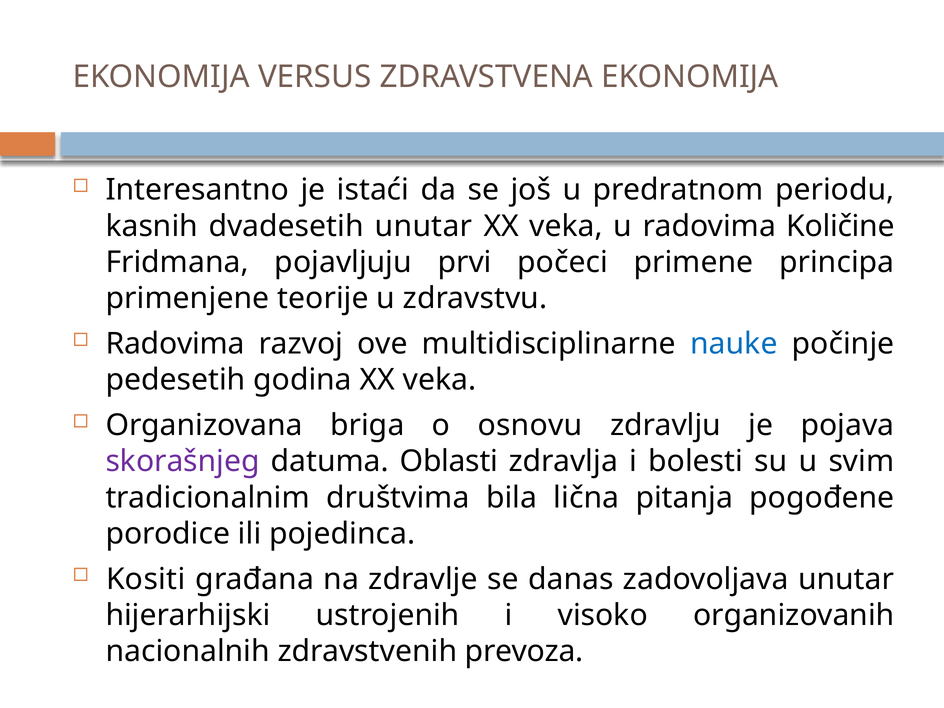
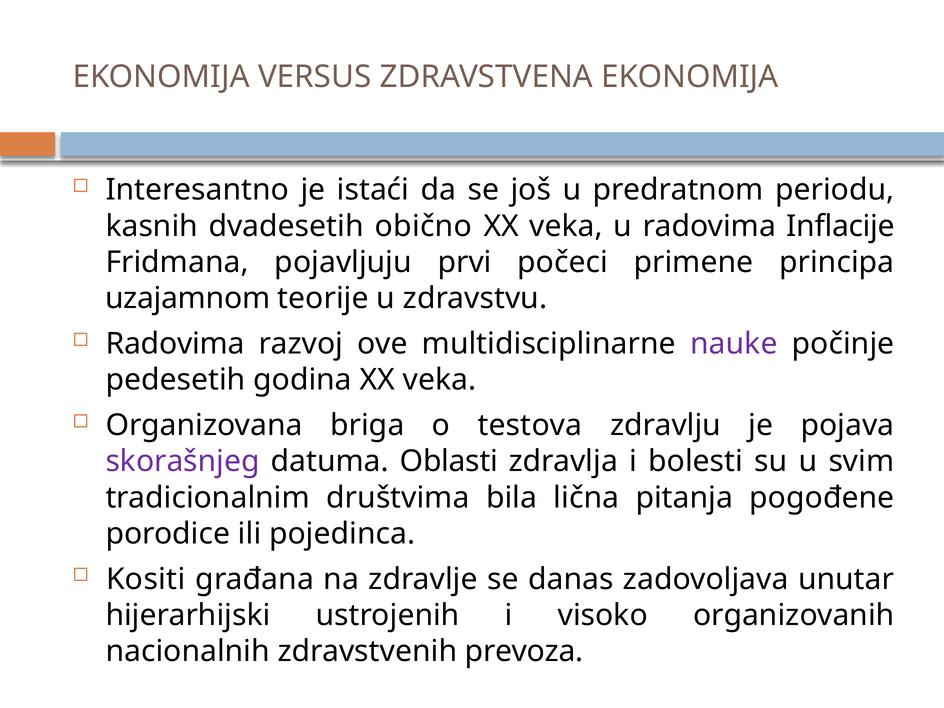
dvadesetih unutar: unutar -> obično
Količine: Količine -> Inflacije
primenjene: primenjene -> uzajamnom
nauke colour: blue -> purple
osnovu: osnovu -> testova
